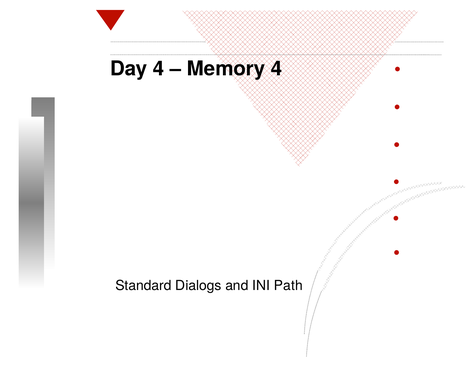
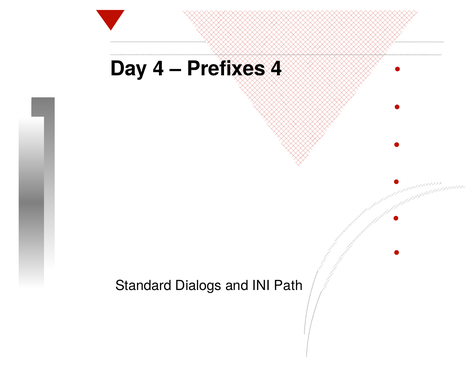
Memory: Memory -> Prefixes
